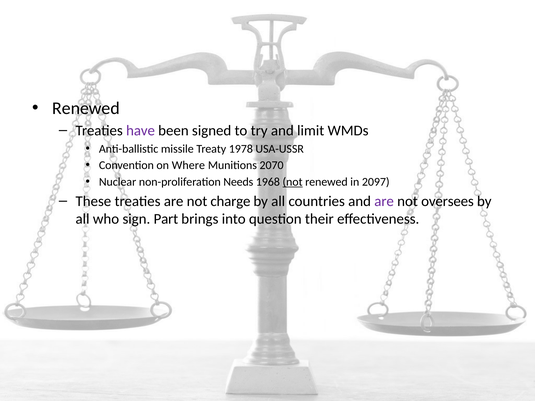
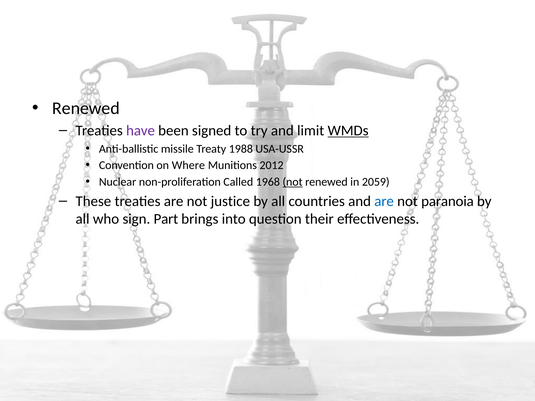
WMDs underline: none -> present
1978: 1978 -> 1988
2070: 2070 -> 2012
Needs: Needs -> Called
2097: 2097 -> 2059
charge: charge -> justice
are at (384, 201) colour: purple -> blue
oversees: oversees -> paranoia
